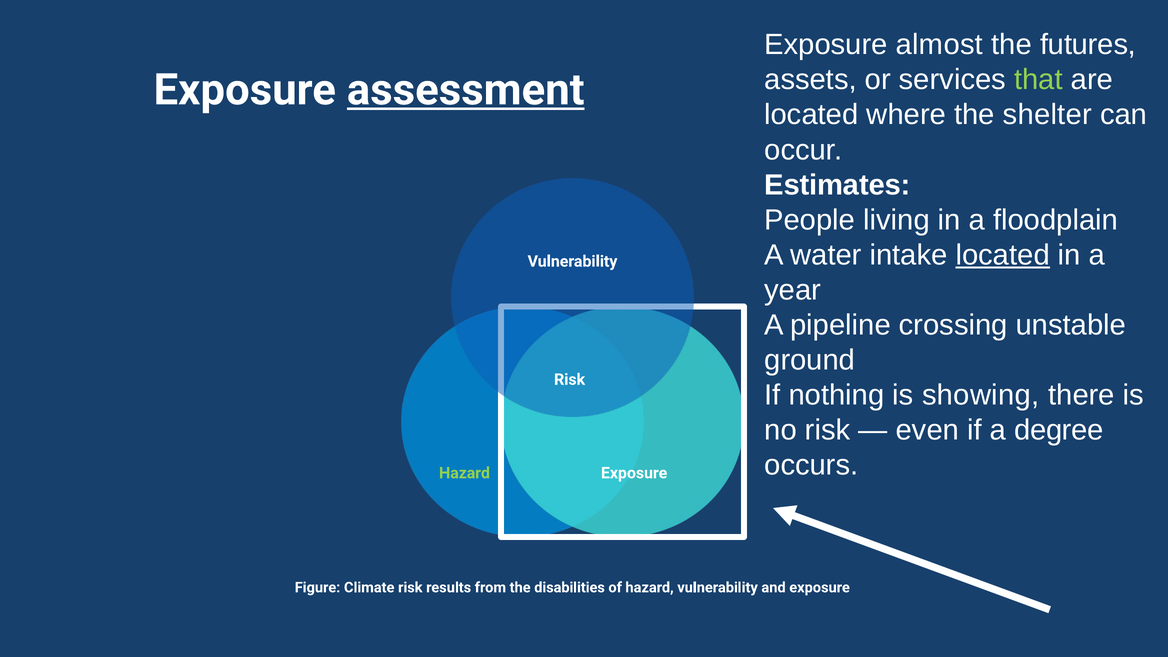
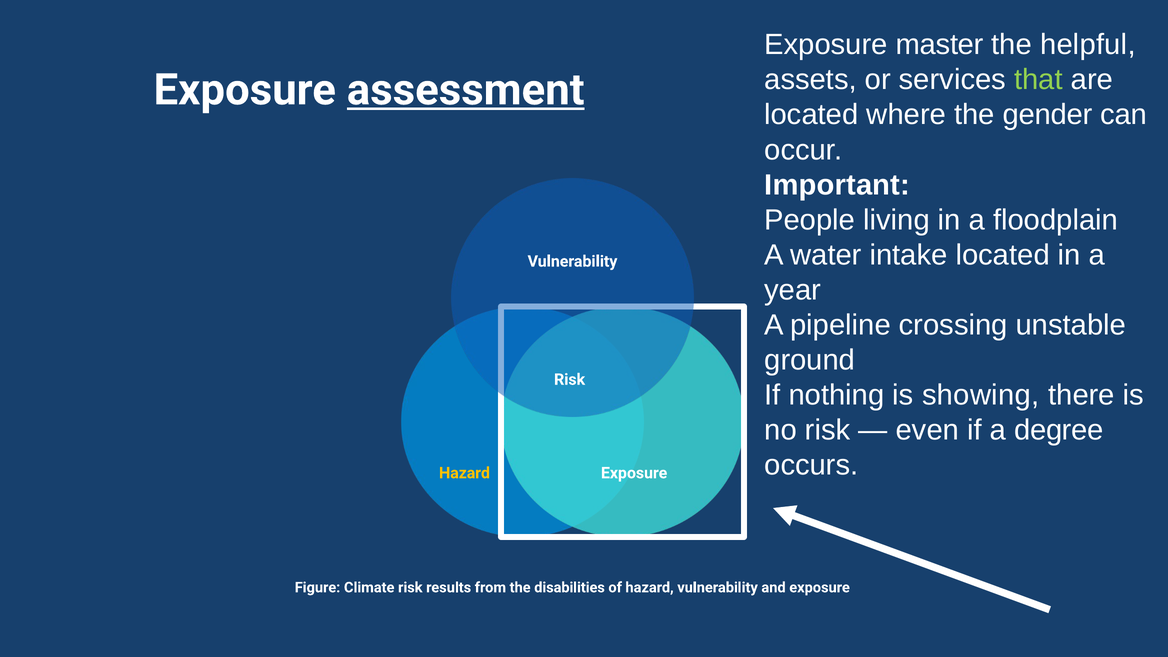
almost: almost -> master
futures: futures -> helpful
shelter: shelter -> gender
Estimates: Estimates -> Important
located at (1003, 255) underline: present -> none
Hazard at (464, 473) colour: light green -> yellow
